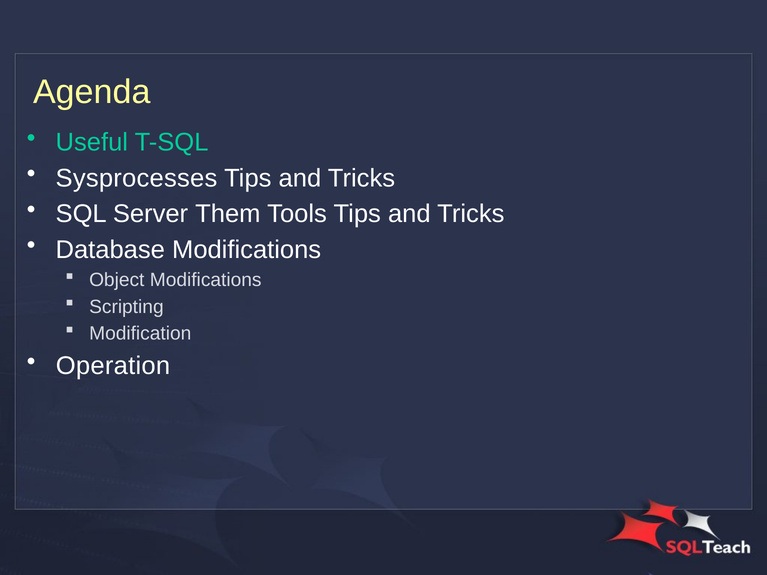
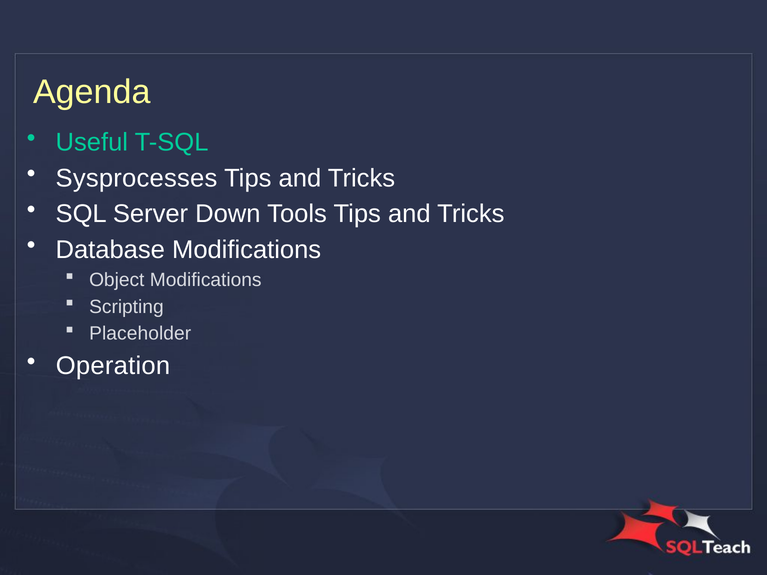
Them: Them -> Down
Modification: Modification -> Placeholder
